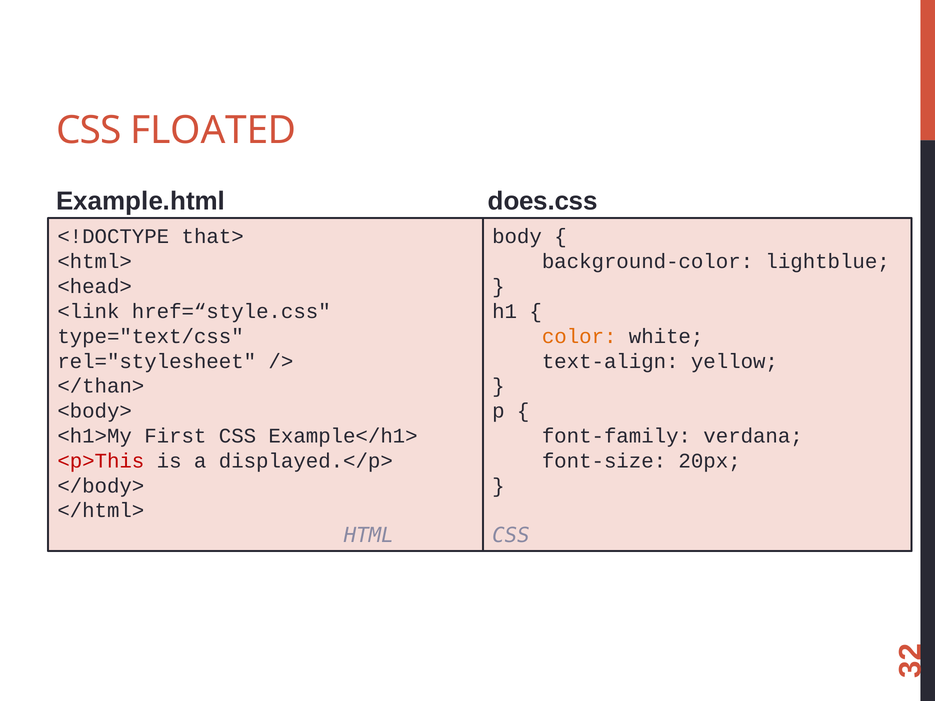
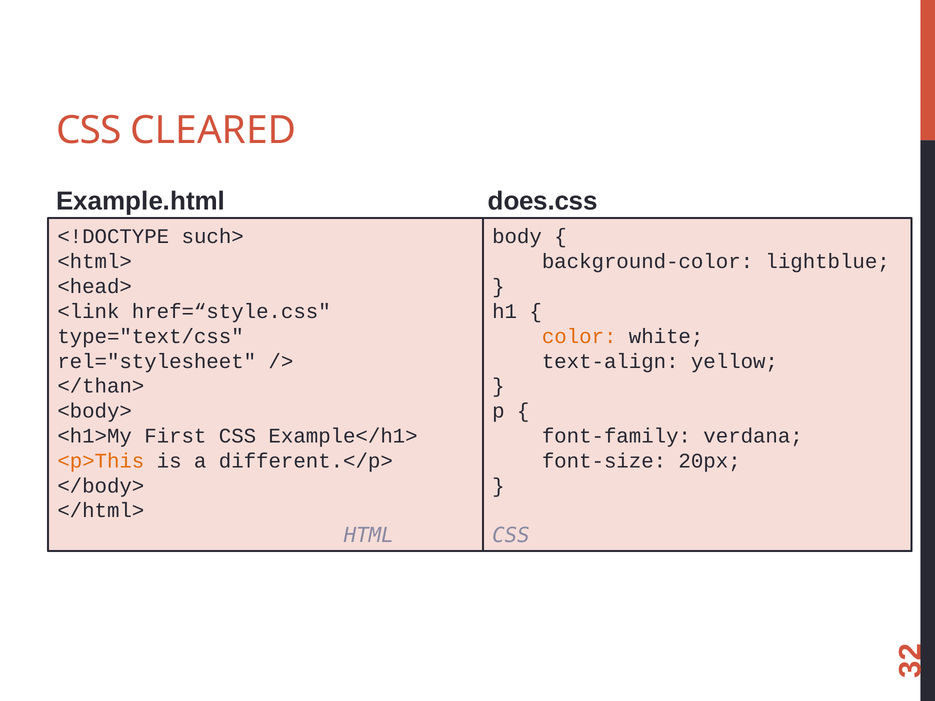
FLOATED: FLOATED -> CLEARED
that>: that> -> such>
<p>This colour: red -> orange
displayed.</p>: displayed.</p> -> different.</p>
